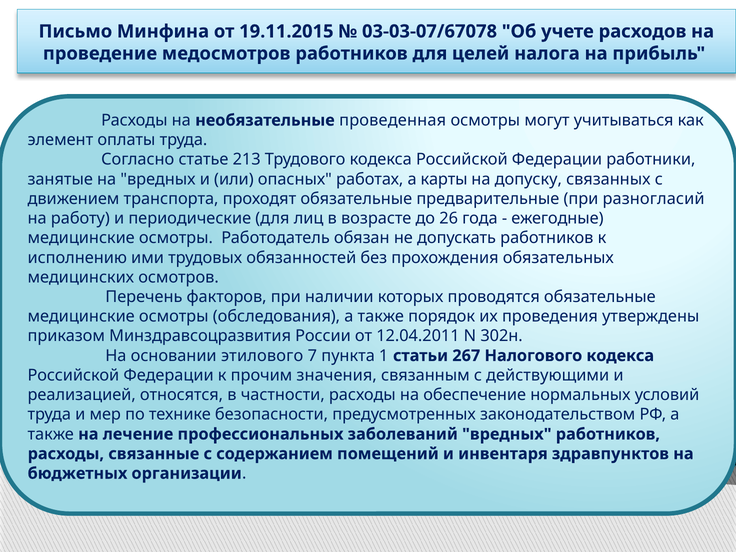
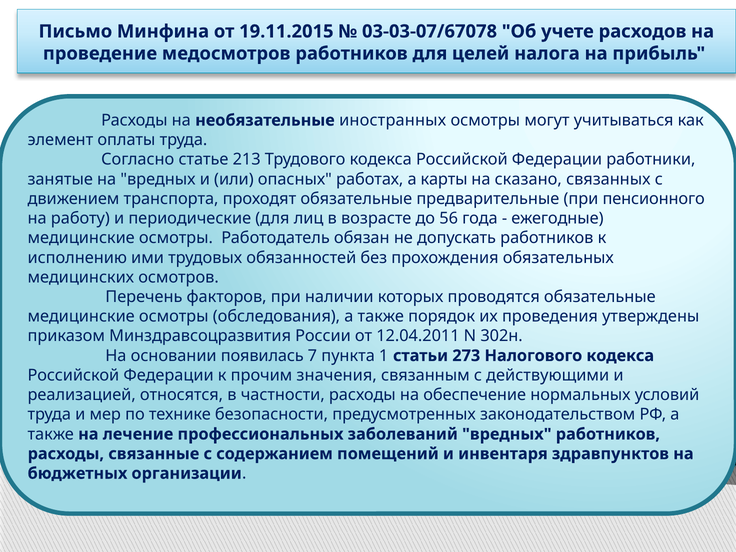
проведенная: проведенная -> иностранных
допуску: допуску -> сказано
разногласий: разногласий -> пенсионного
26: 26 -> 56
этилового: этилового -> появилась
267: 267 -> 273
